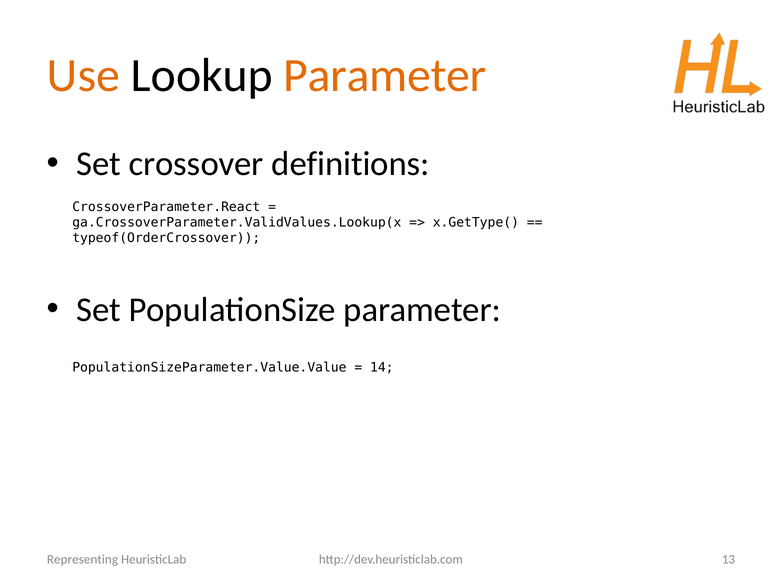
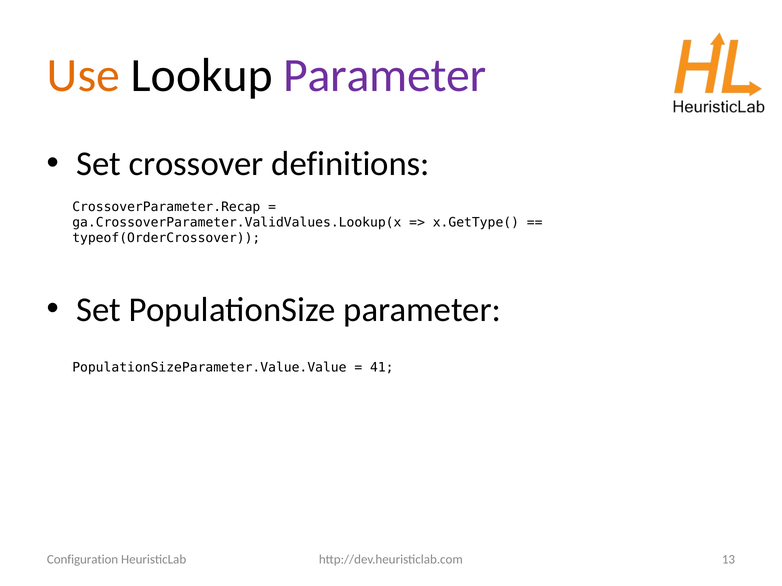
Parameter at (385, 76) colour: orange -> purple
CrossoverParameter.React: CrossoverParameter.React -> CrossoverParameter.Recap
14: 14 -> 41
Representing: Representing -> Configuration
